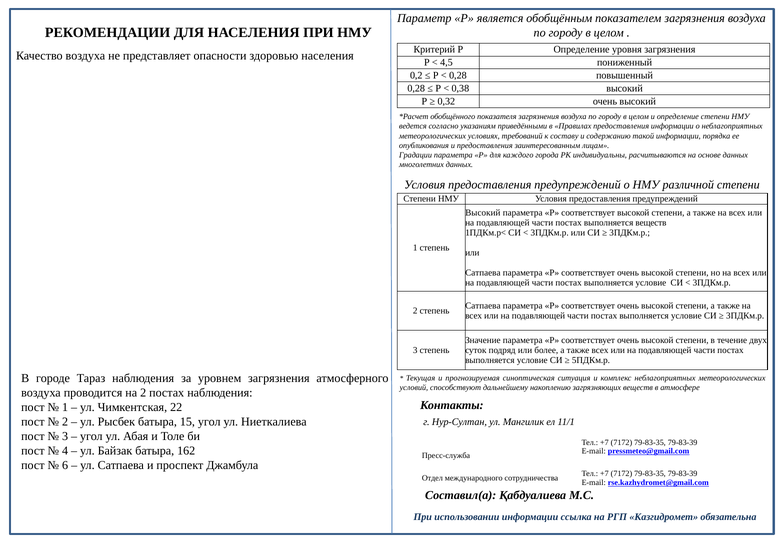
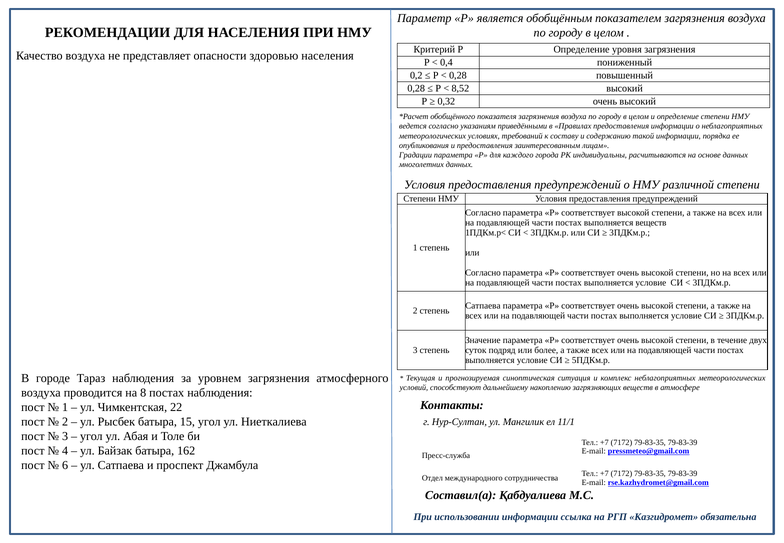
4,5: 4,5 -> 0,4
0,38: 0,38 -> 8,52
Высокий at (483, 213): Высокий -> Согласно
Сатпаева at (483, 273): Сатпаева -> Согласно
на 2: 2 -> 8
